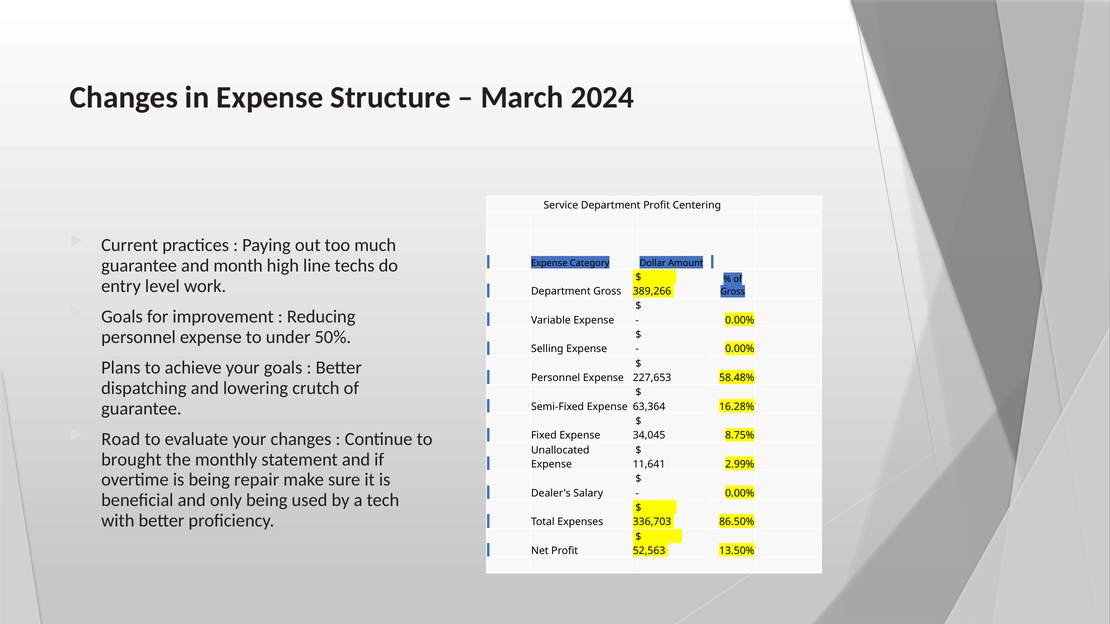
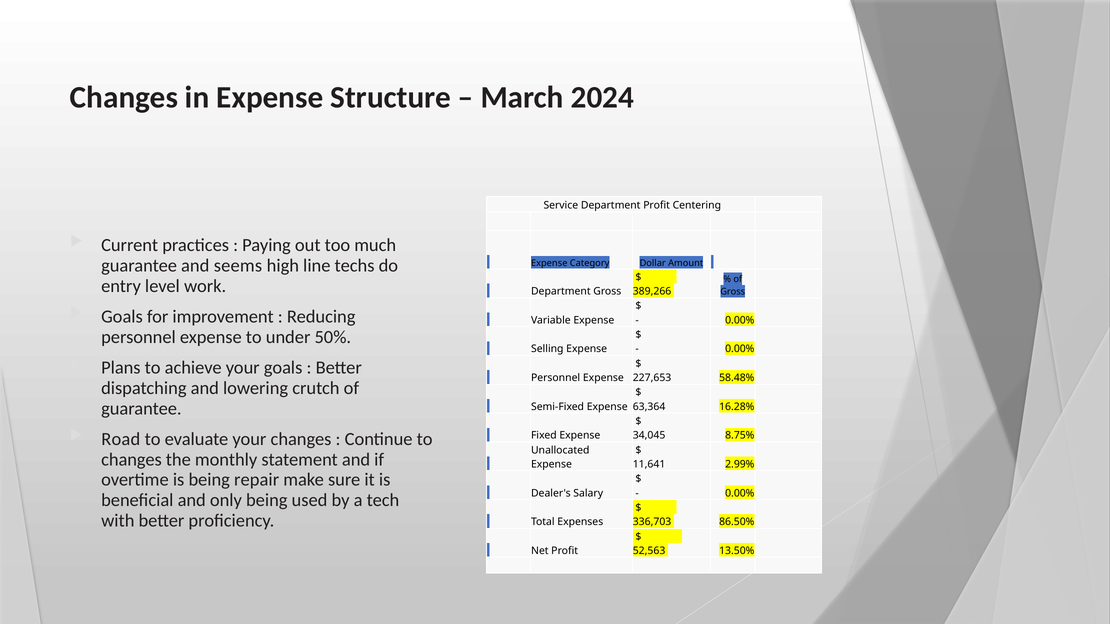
month: month -> seems
brought at (131, 460): brought -> changes
